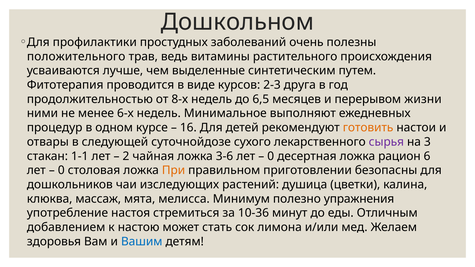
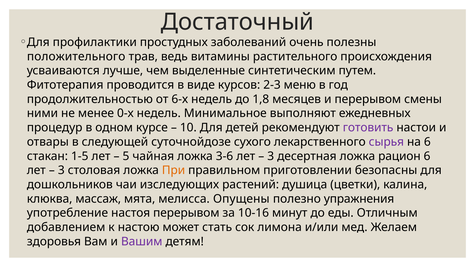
Дошкольном: Дошкольном -> Достаточный
друга: друга -> меню
8-х: 8-х -> 6-х
6,5: 6,5 -> 1,8
жизни: жизни -> смены
6-х: 6-х -> 0-х
16: 16 -> 10
готовить colour: orange -> purple
на 3: 3 -> 6
1-1: 1-1 -> 1-5
2: 2 -> 5
0 at (271, 156): 0 -> 3
0 at (61, 170): 0 -> 3
Минимум: Минимум -> Опущены
настоя стремиться: стремиться -> перерывом
10-36: 10-36 -> 10-16
Вашим colour: blue -> purple
